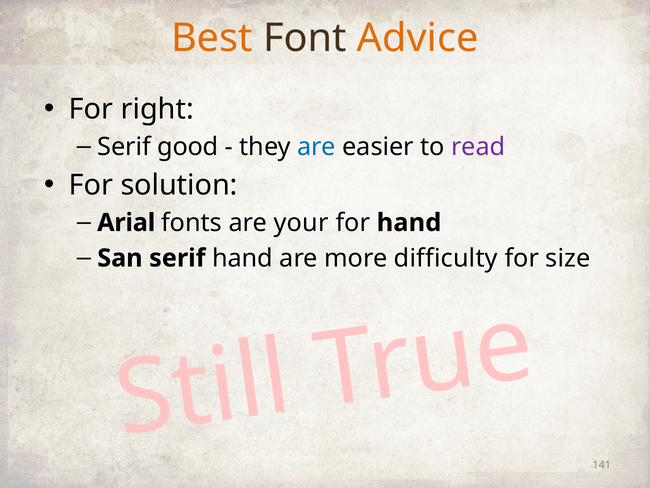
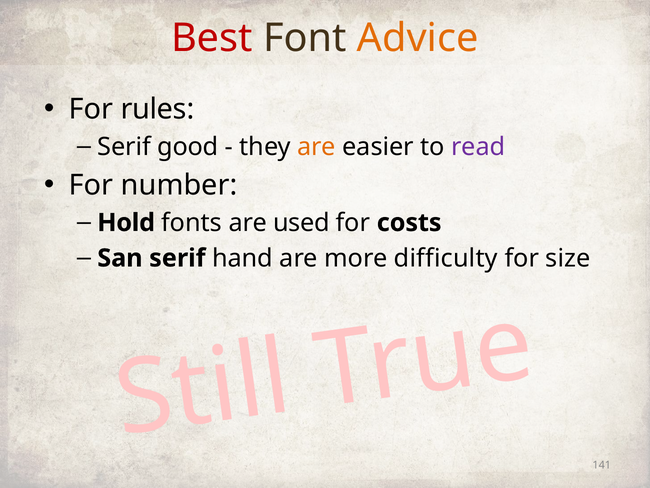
Best colour: orange -> red
right: right -> rules
are at (317, 147) colour: blue -> orange
solution: solution -> number
Arial: Arial -> Hold
your: your -> used
for hand: hand -> costs
